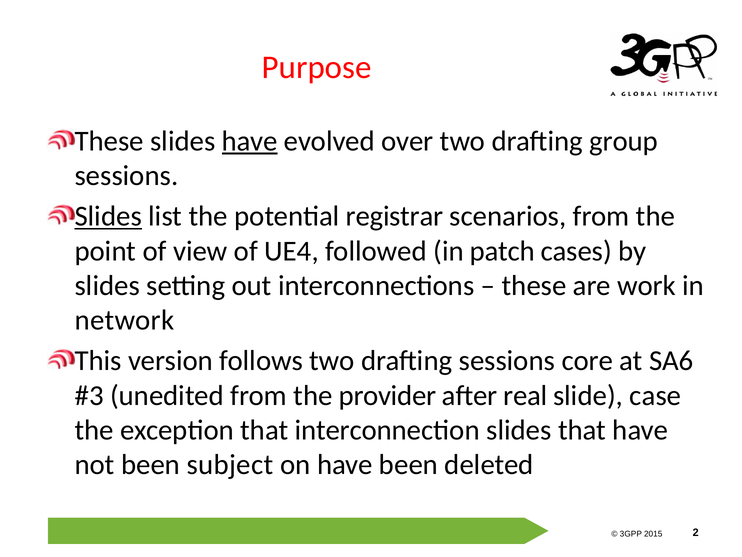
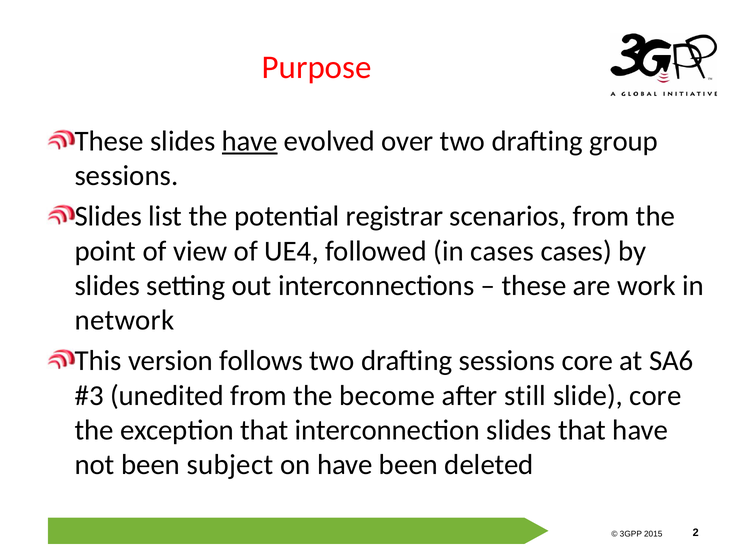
Slides at (108, 216) underline: present -> none
in patch: patch -> cases
provider: provider -> become
real: real -> still
slide case: case -> core
